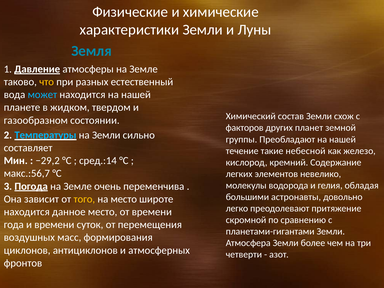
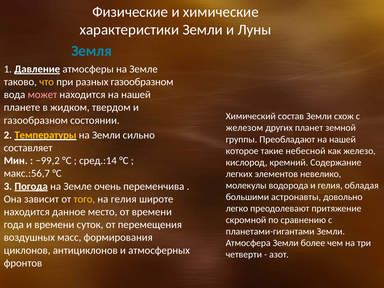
разных естественный: естественный -> газообразном
может colour: light blue -> pink
факторов: факторов -> железом
Температуры colour: light blue -> yellow
течение: течение -> которое
−29,2: −29,2 -> −99,2
на место: место -> гелия
